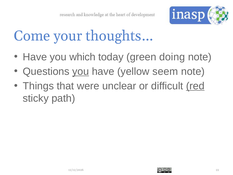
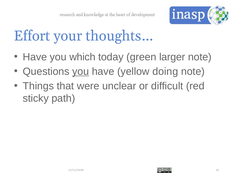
Come: Come -> Effort
doing: doing -> larger
seem: seem -> doing
red underline: present -> none
